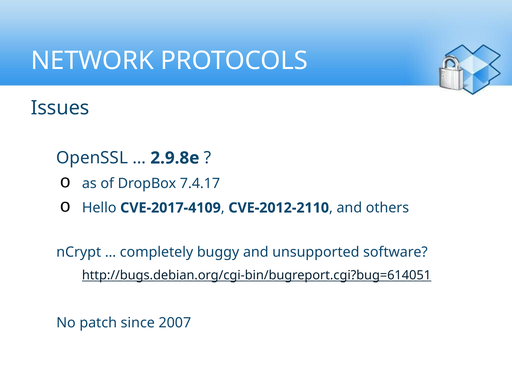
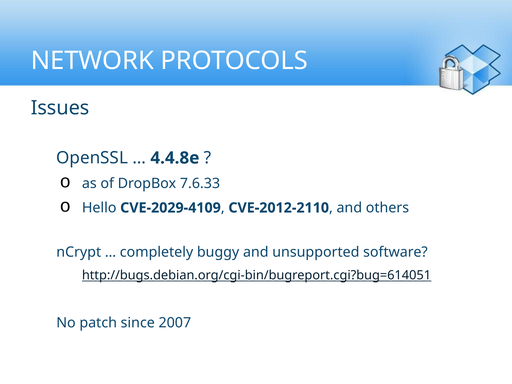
2.9.8e: 2.9.8e -> 4.4.8e
7.4.17: 7.4.17 -> 7.6.33
CVE-2017-4109: CVE-2017-4109 -> CVE-2029-4109
